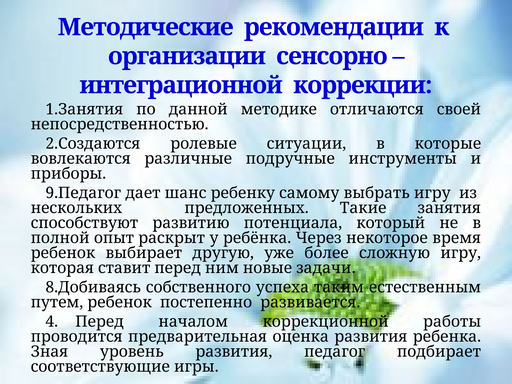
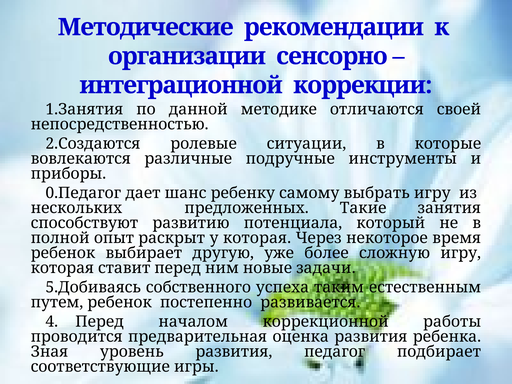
9.Педагог: 9.Педагог -> 0.Педагог
у ребёнка: ребёнка -> которая
8.Добиваясь: 8.Добиваясь -> 5.Добиваясь
